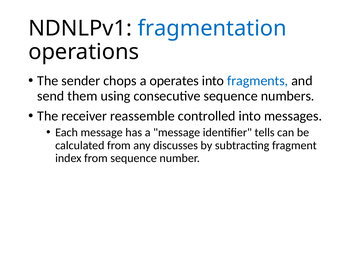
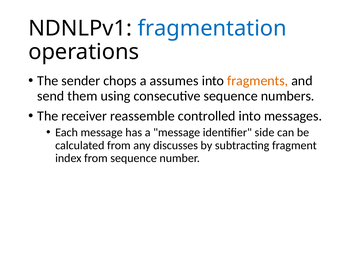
operates: operates -> assumes
fragments colour: blue -> orange
tells: tells -> side
